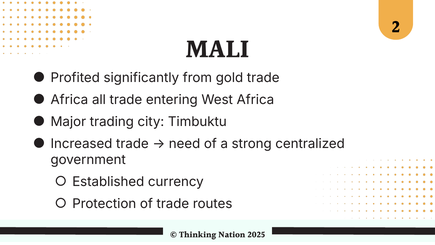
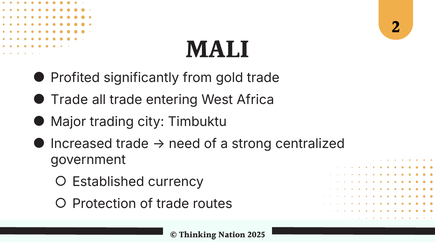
Africa at (69, 100): Africa -> Trade
